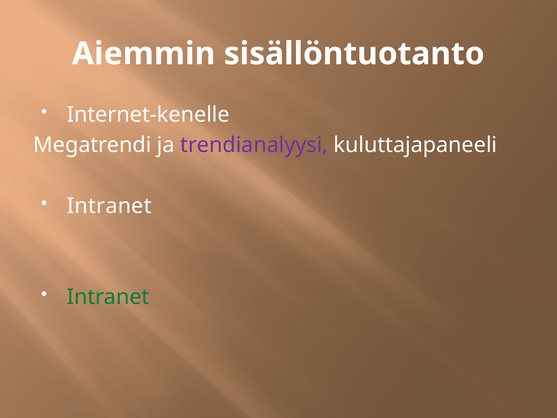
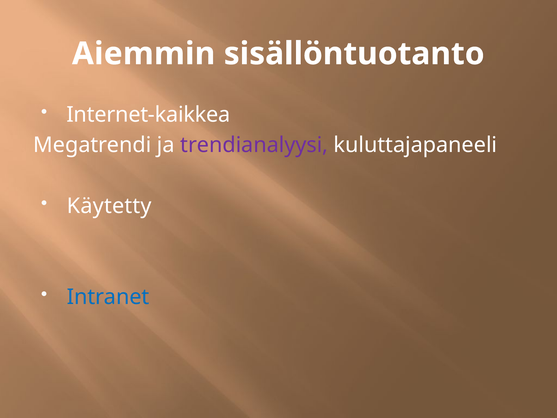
Internet-kenelle: Internet-kenelle -> Internet-kaikkea
Intranet at (109, 206): Intranet -> Käytetty
Intranet at (108, 297) colour: green -> blue
